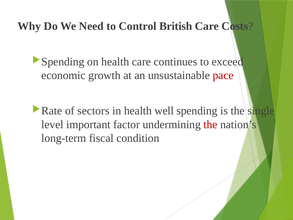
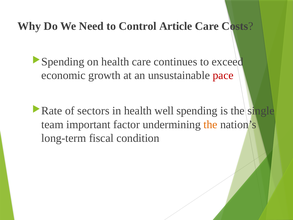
British: British -> Article
level: level -> team
the at (211, 124) colour: red -> orange
